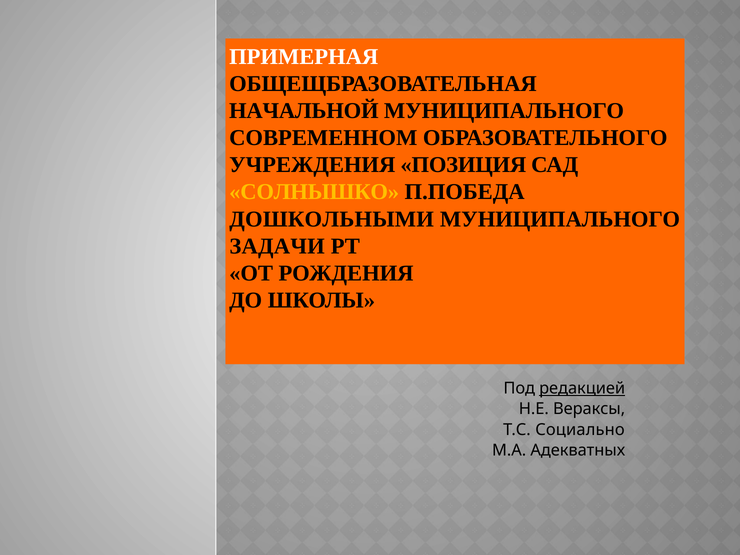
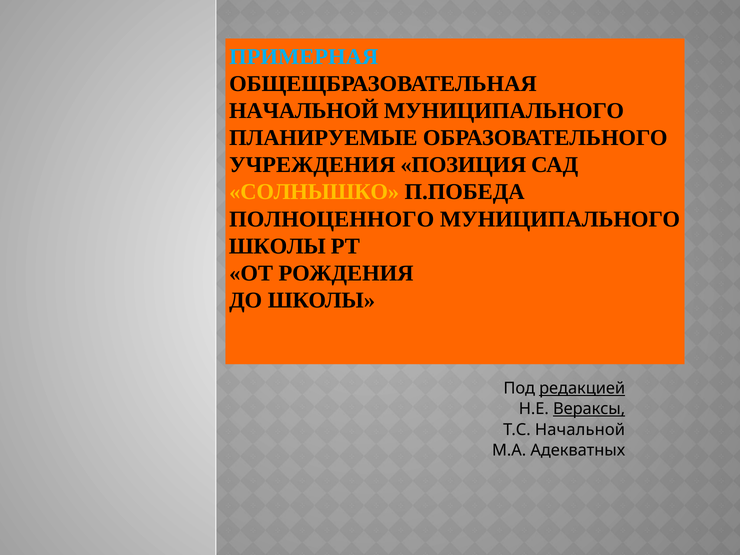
ПРИМЕРНАЯ colour: white -> light blue
СОВРЕМЕННОМ: СОВРЕМЕННОМ -> ПЛАНИРУЕМЫЕ
ДОШКОЛЬНЫМИ: ДОШКОЛЬНЫМИ -> ПОЛНОЦЕННОГО
ЗАДАЧИ at (277, 246): ЗАДАЧИ -> ШКОЛЫ
Вераксы underline: none -> present
Т.С Социально: Социально -> Начальной
